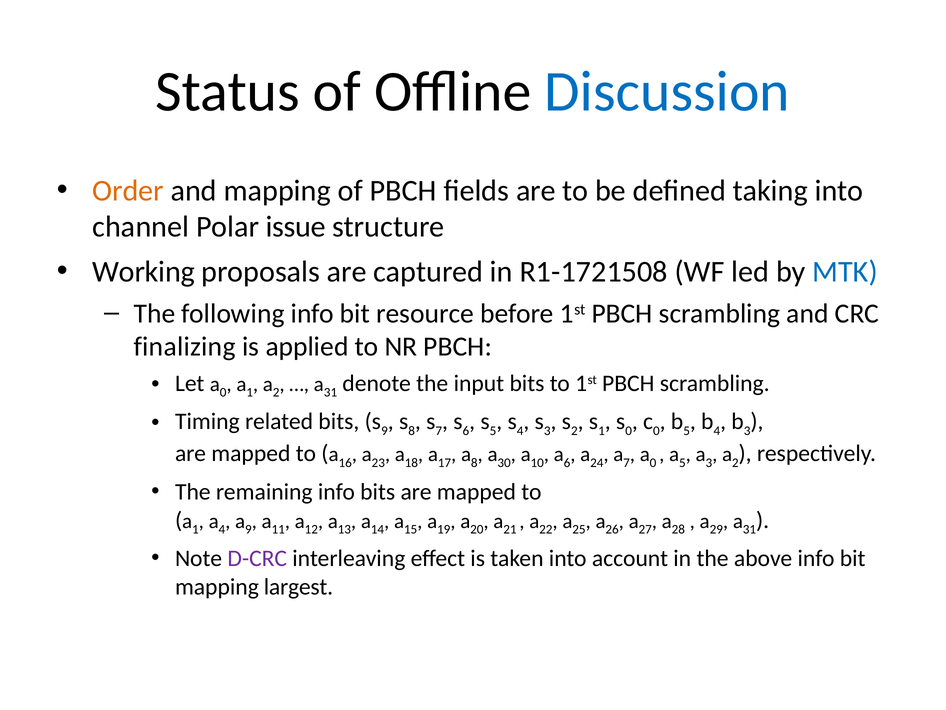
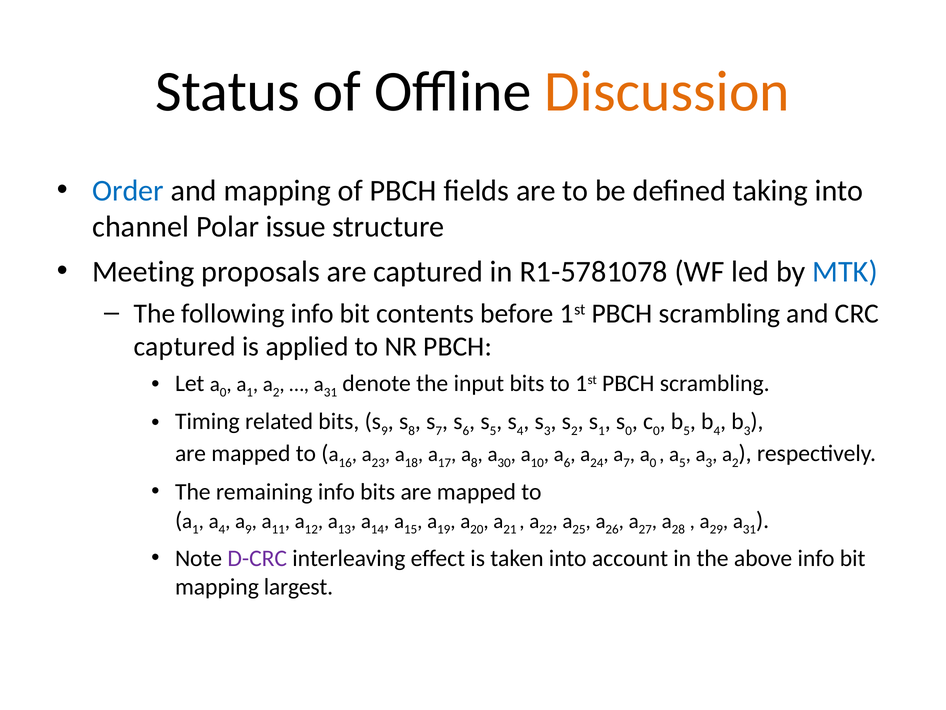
Discussion colour: blue -> orange
Order colour: orange -> blue
Working: Working -> Meeting
R1-1721508: R1-1721508 -> R1-5781078
resource: resource -> contents
finalizing at (185, 346): finalizing -> captured
